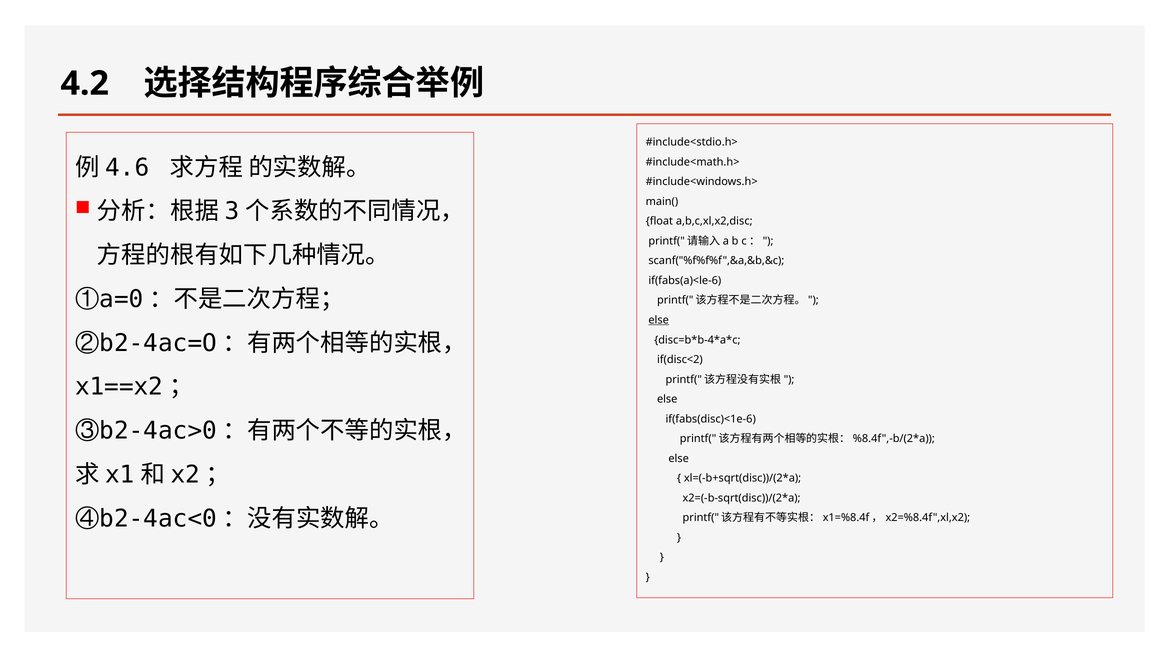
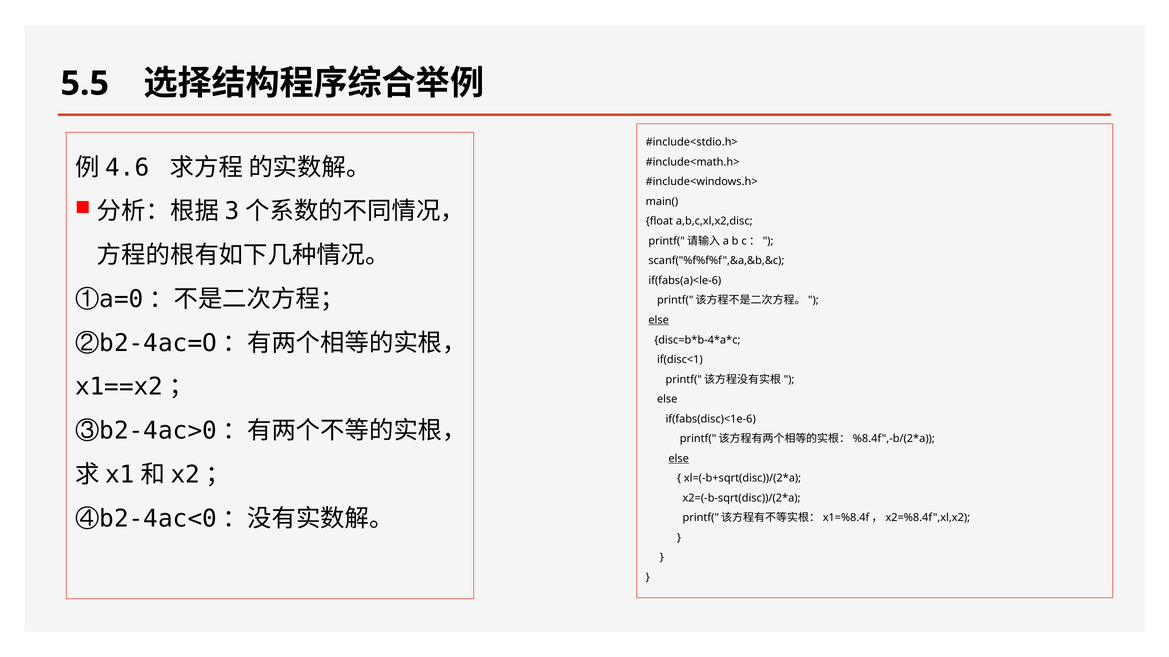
4.2: 4.2 -> 5.5
if(disc<2: if(disc<2 -> if(disc<1
else at (679, 459) underline: none -> present
